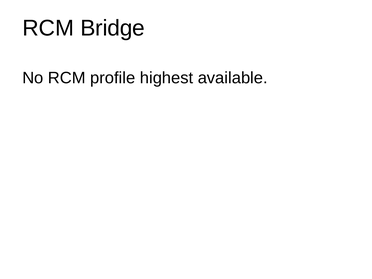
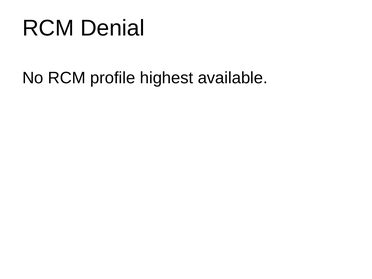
Bridge: Bridge -> Denial
